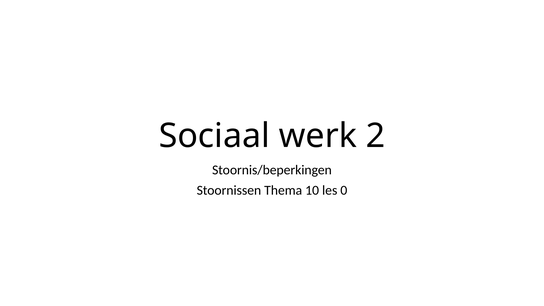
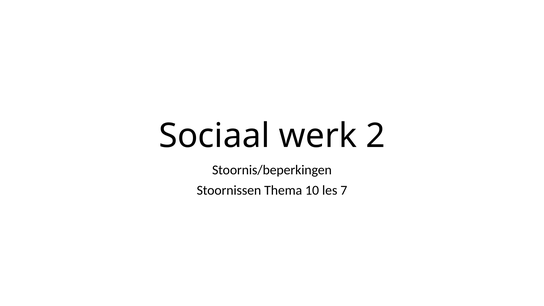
0: 0 -> 7
